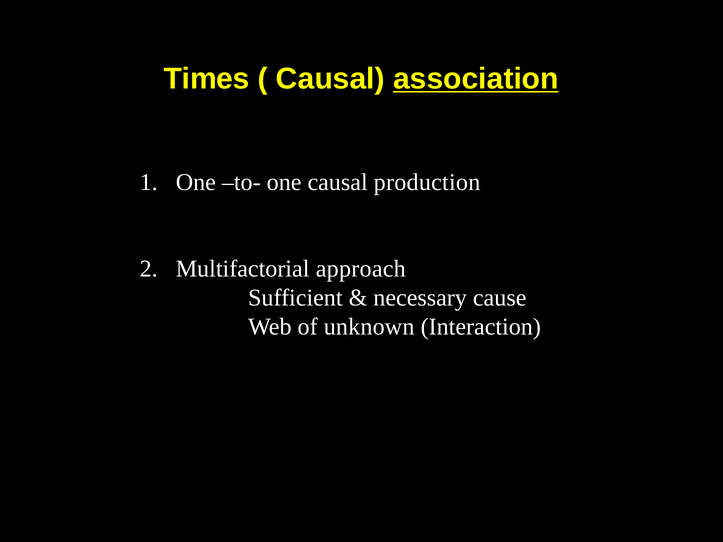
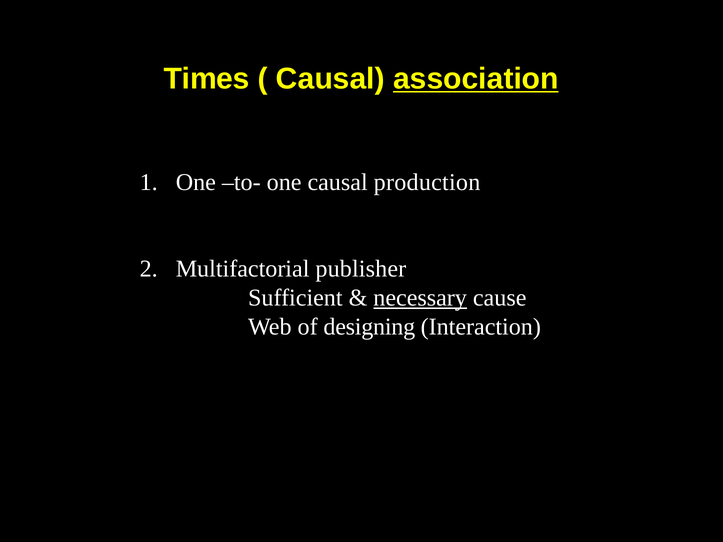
approach: approach -> publisher
necessary underline: none -> present
unknown: unknown -> designing
